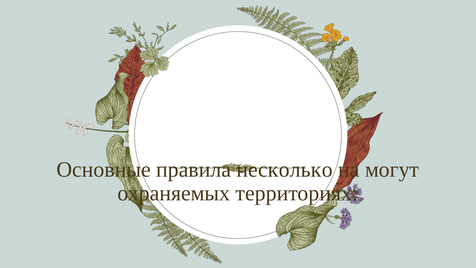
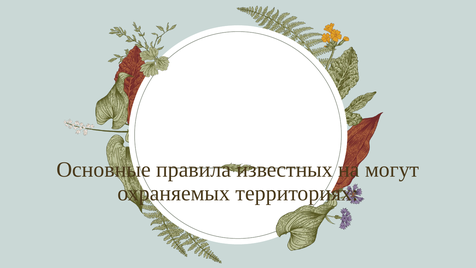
несколько: несколько -> известных
